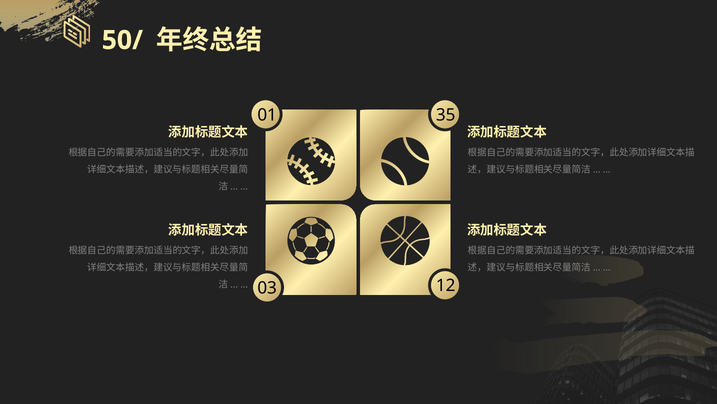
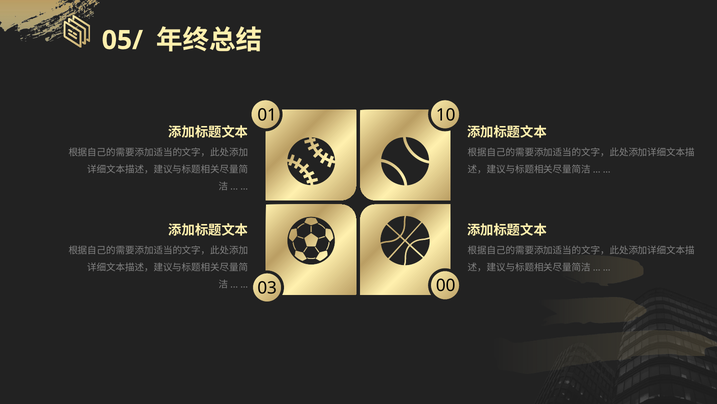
50/: 50/ -> 05/
35: 35 -> 10
12: 12 -> 00
